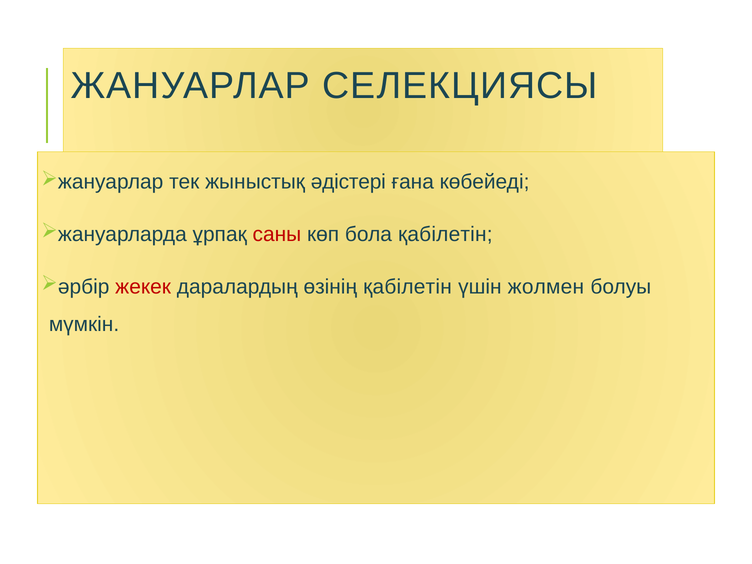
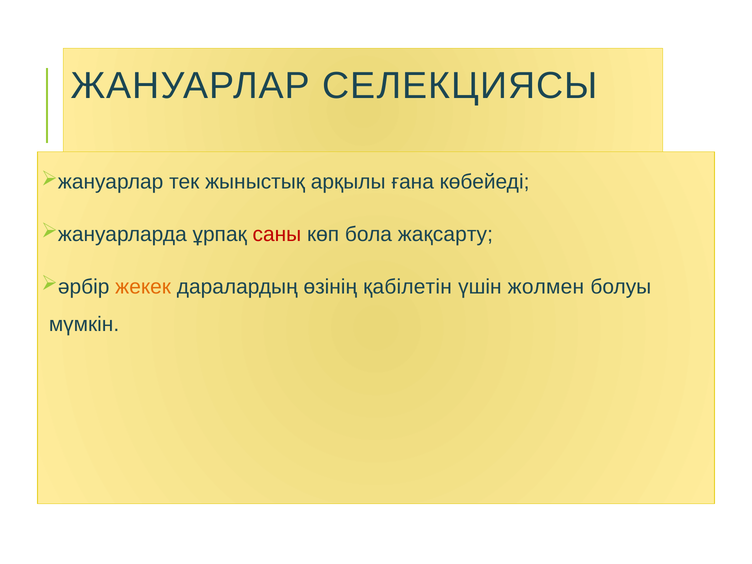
әдістері: әдістері -> арқылы
бола қабілетін: қабілетін -> жақсарту
жекек colour: red -> orange
